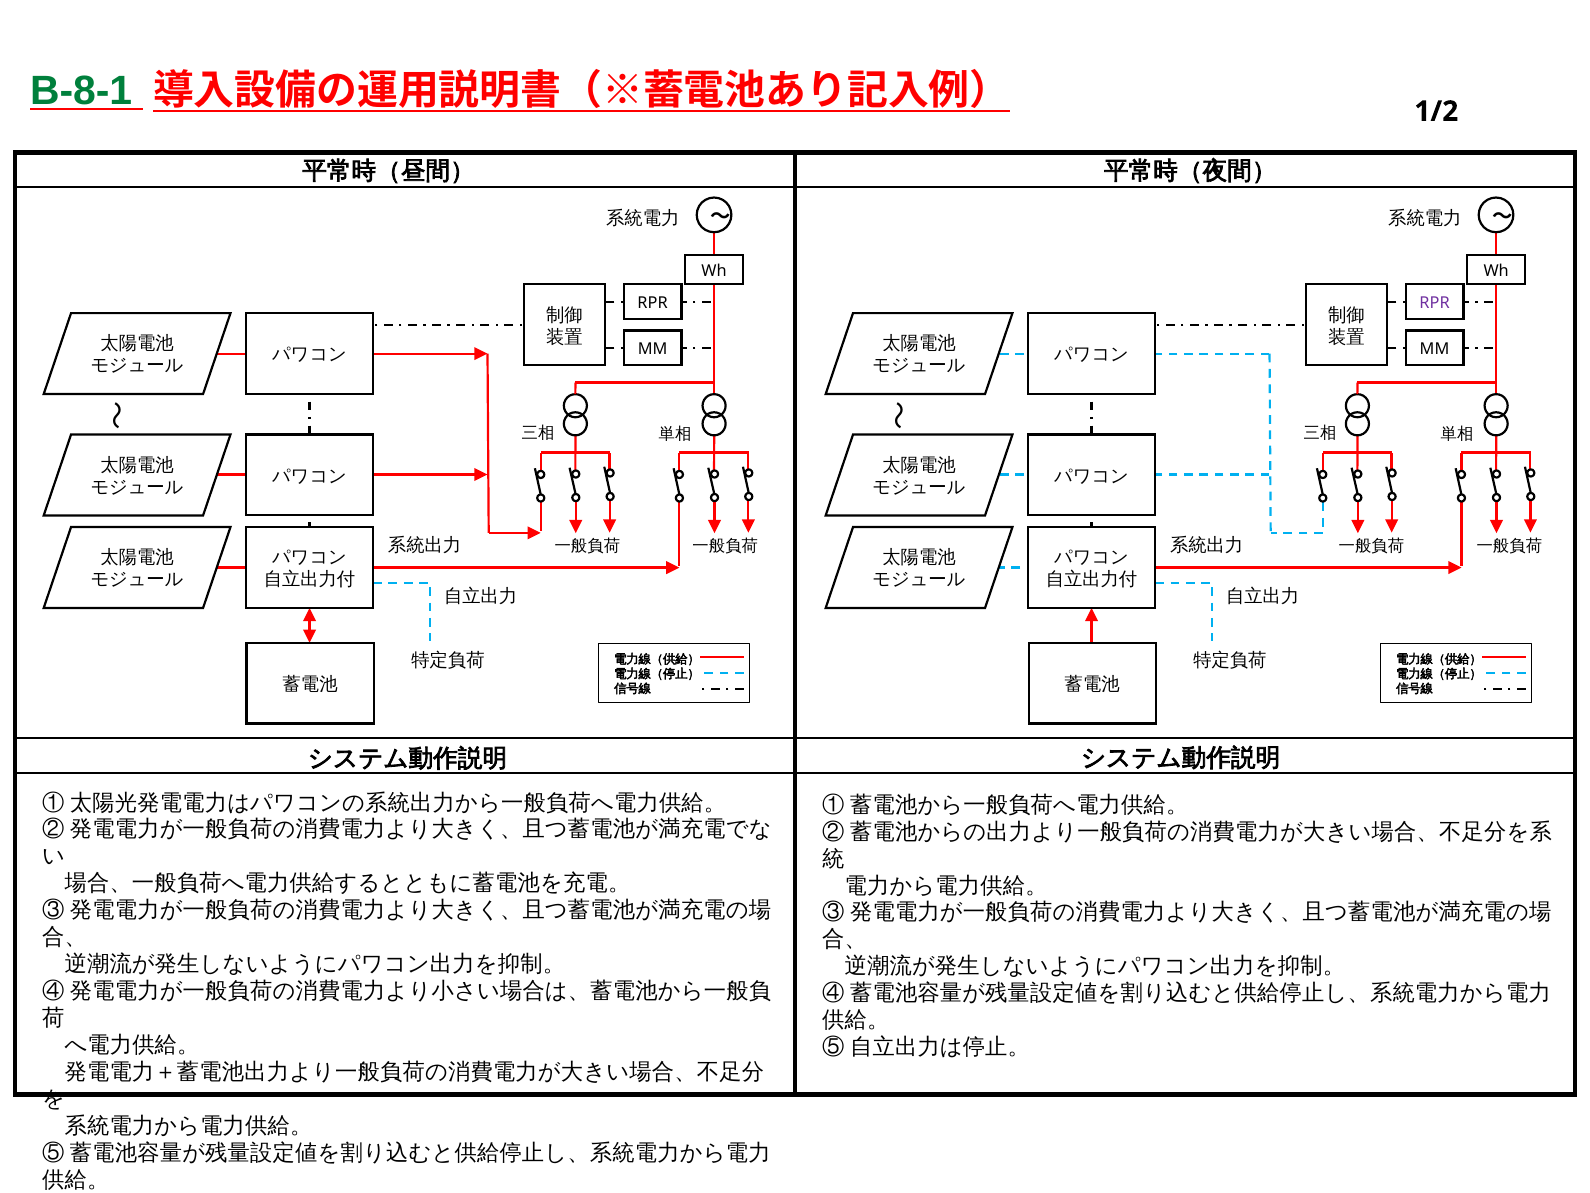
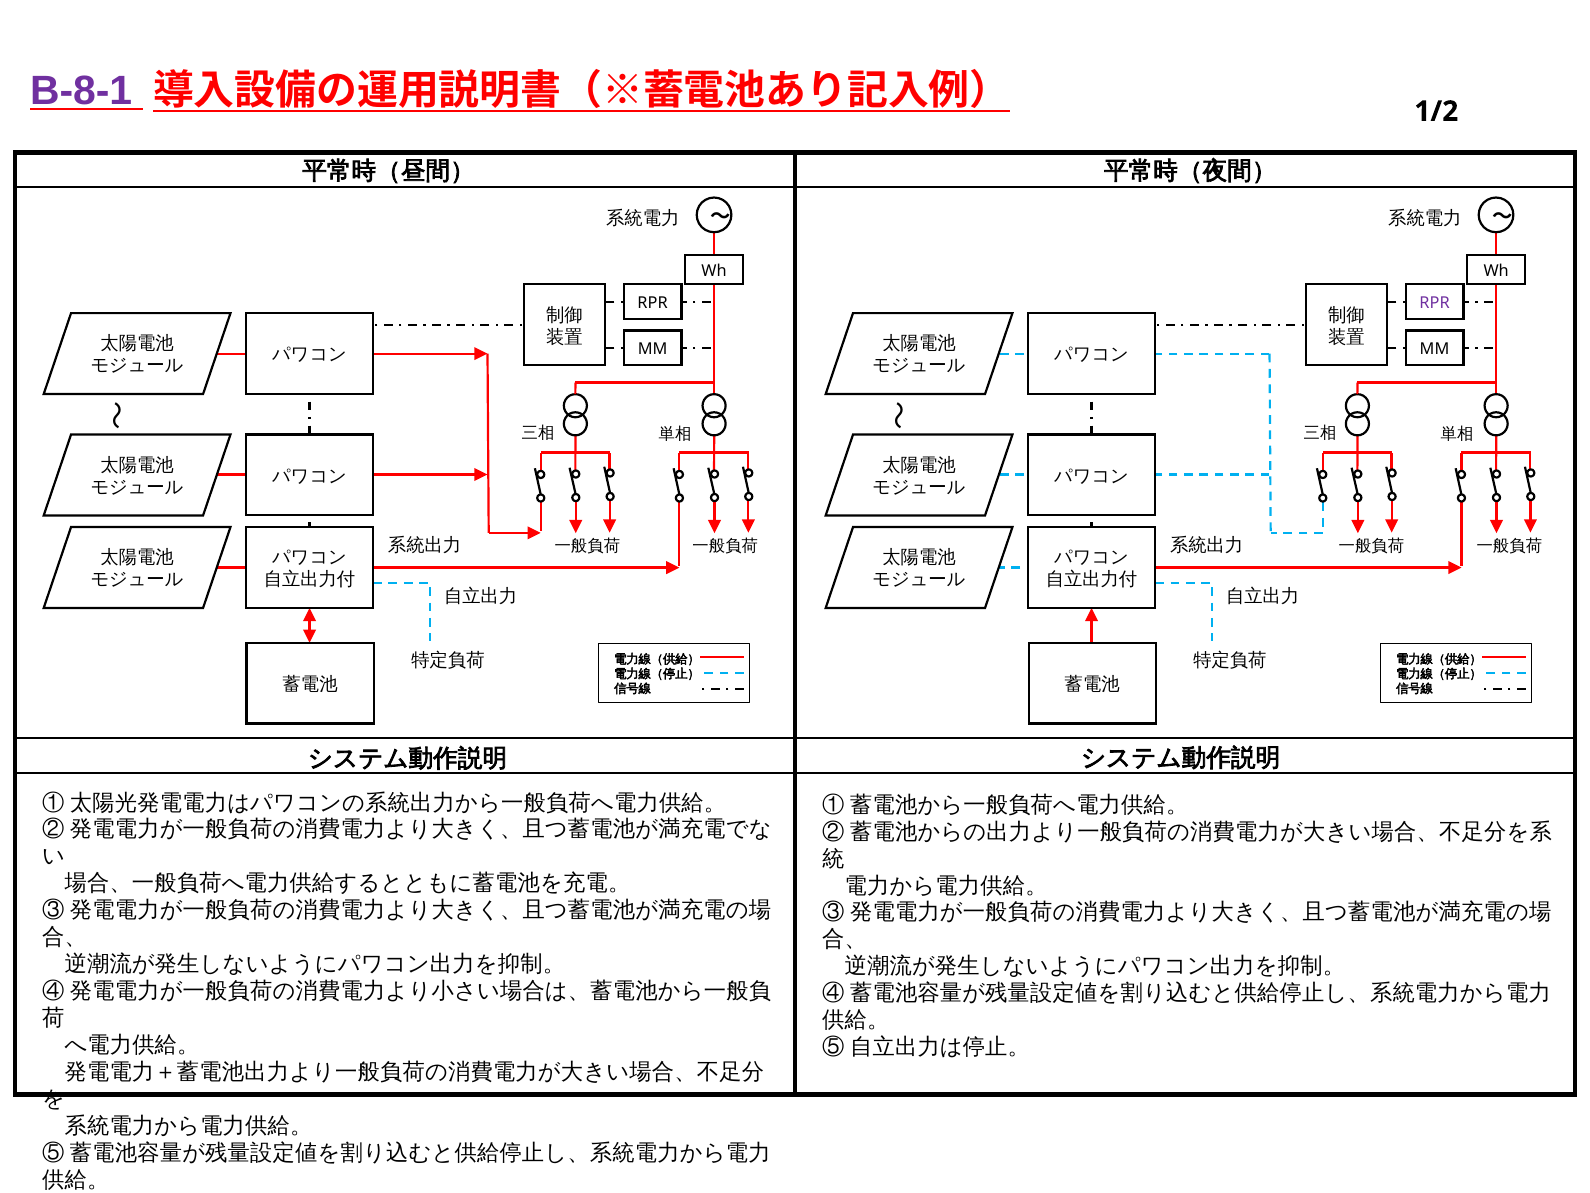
B-8-1 colour: green -> purple
